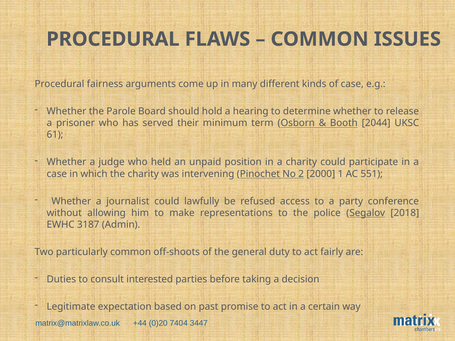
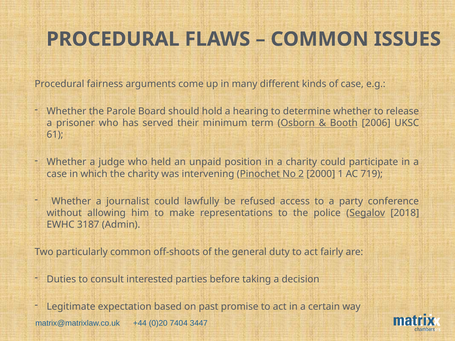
2044: 2044 -> 2006
551: 551 -> 719
